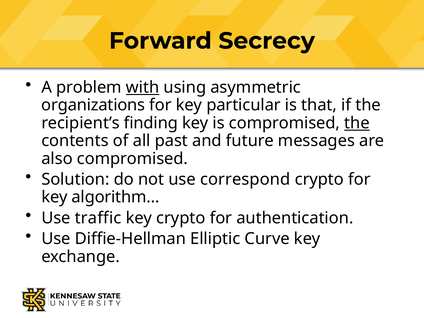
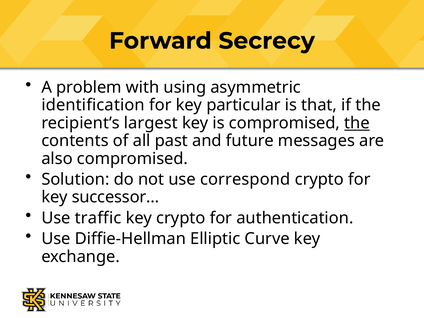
with underline: present -> none
organizations: organizations -> identification
finding: finding -> largest
algorithm…: algorithm… -> successor…
